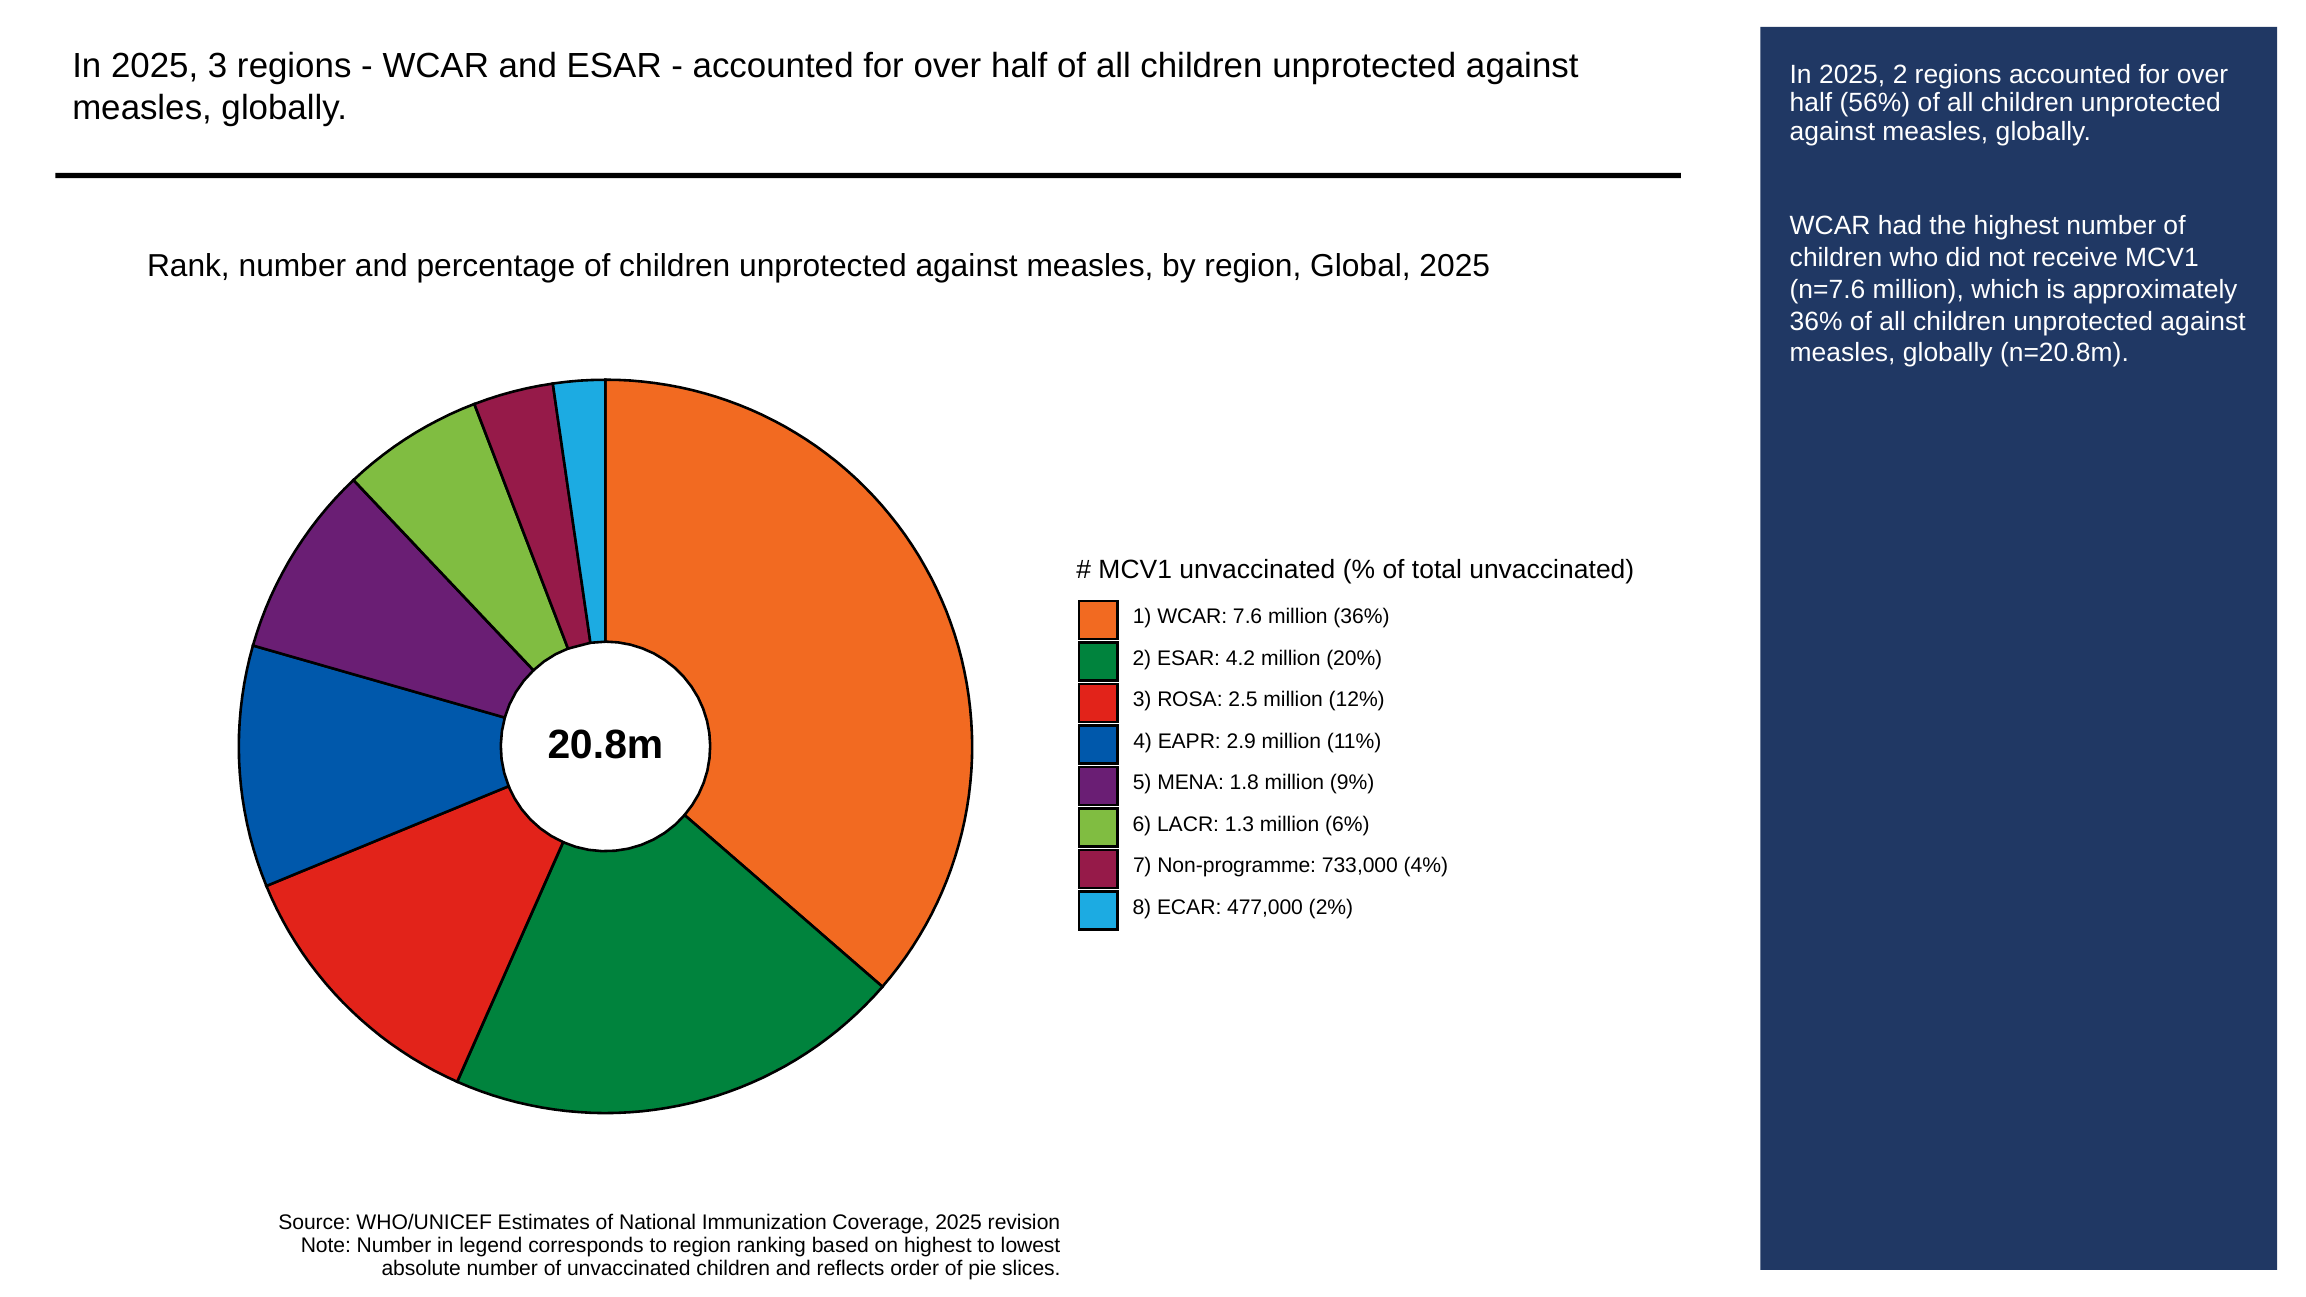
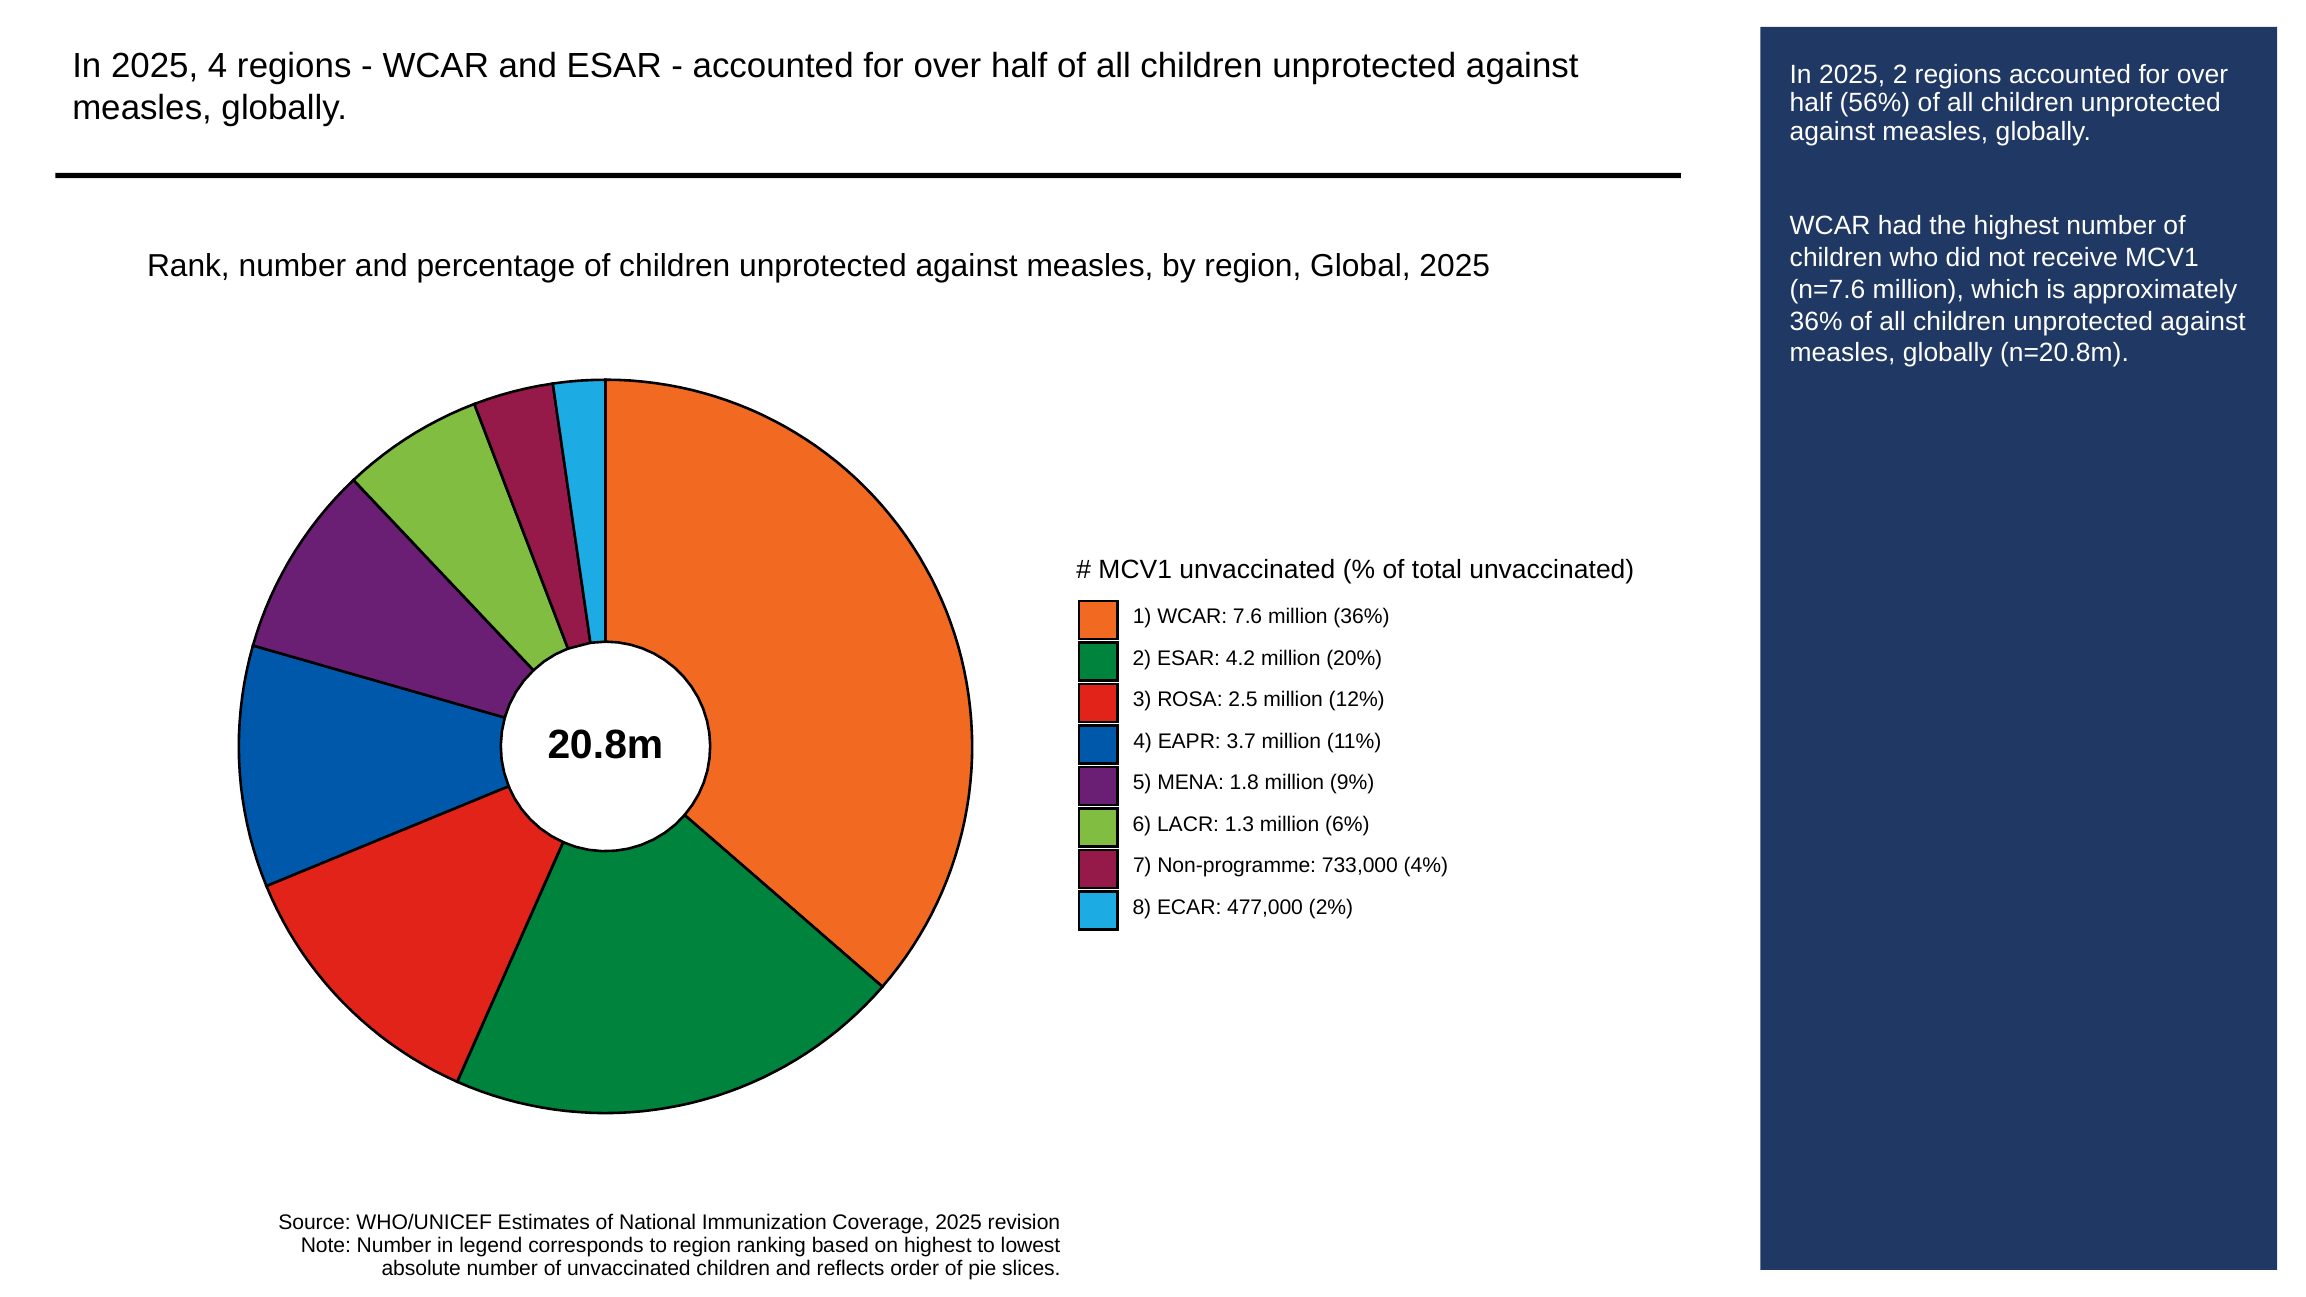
2025 3: 3 -> 4
2.9: 2.9 -> 3.7
